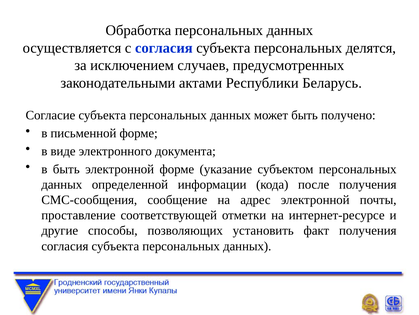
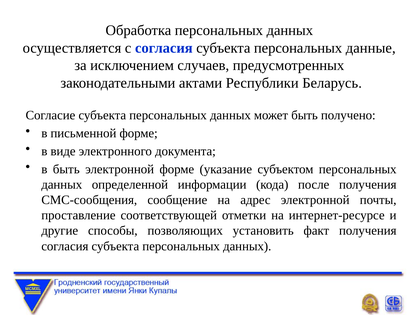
делятся: делятся -> данные
